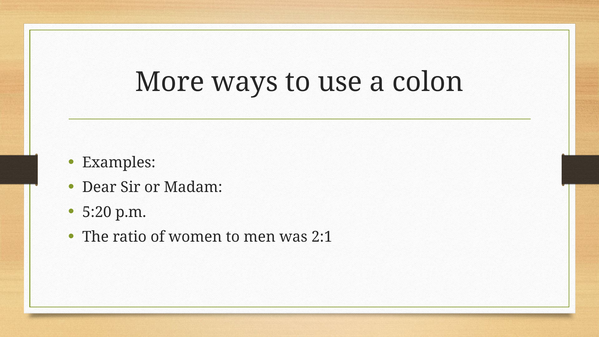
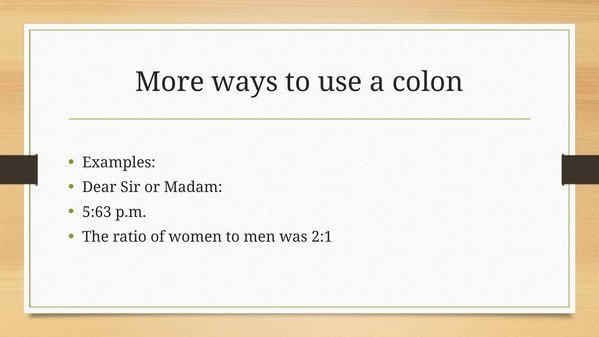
5:20: 5:20 -> 5:63
